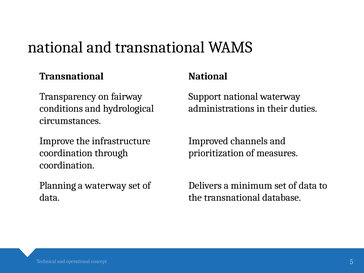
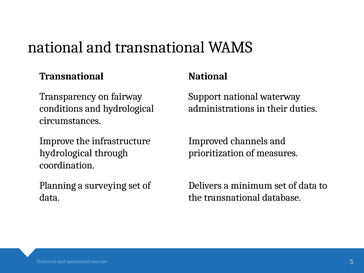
coordination at (66, 153): coordination -> hydrological
a waterway: waterway -> surveying
